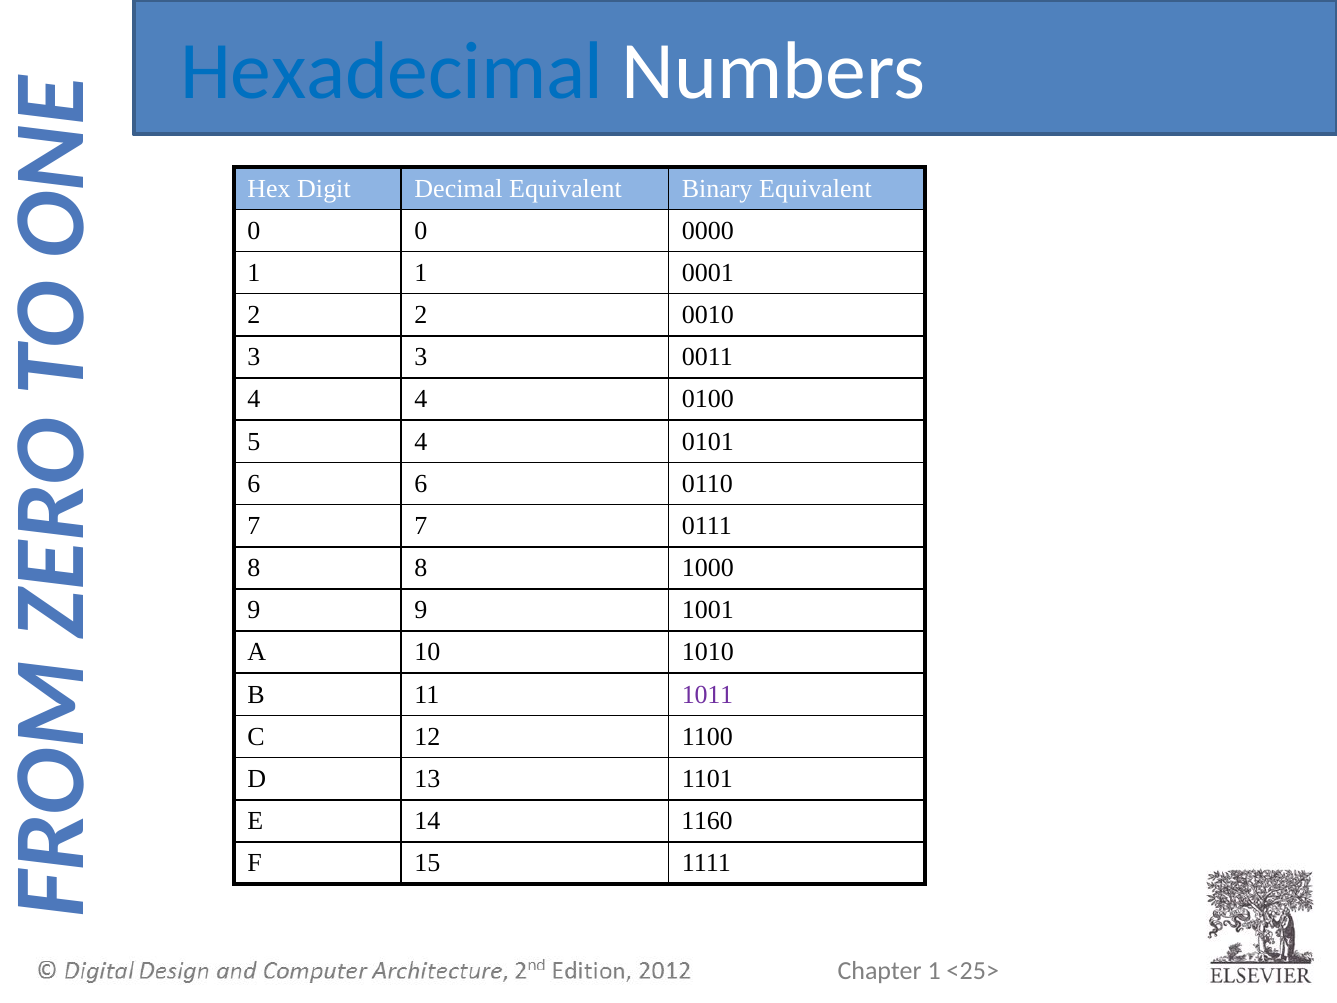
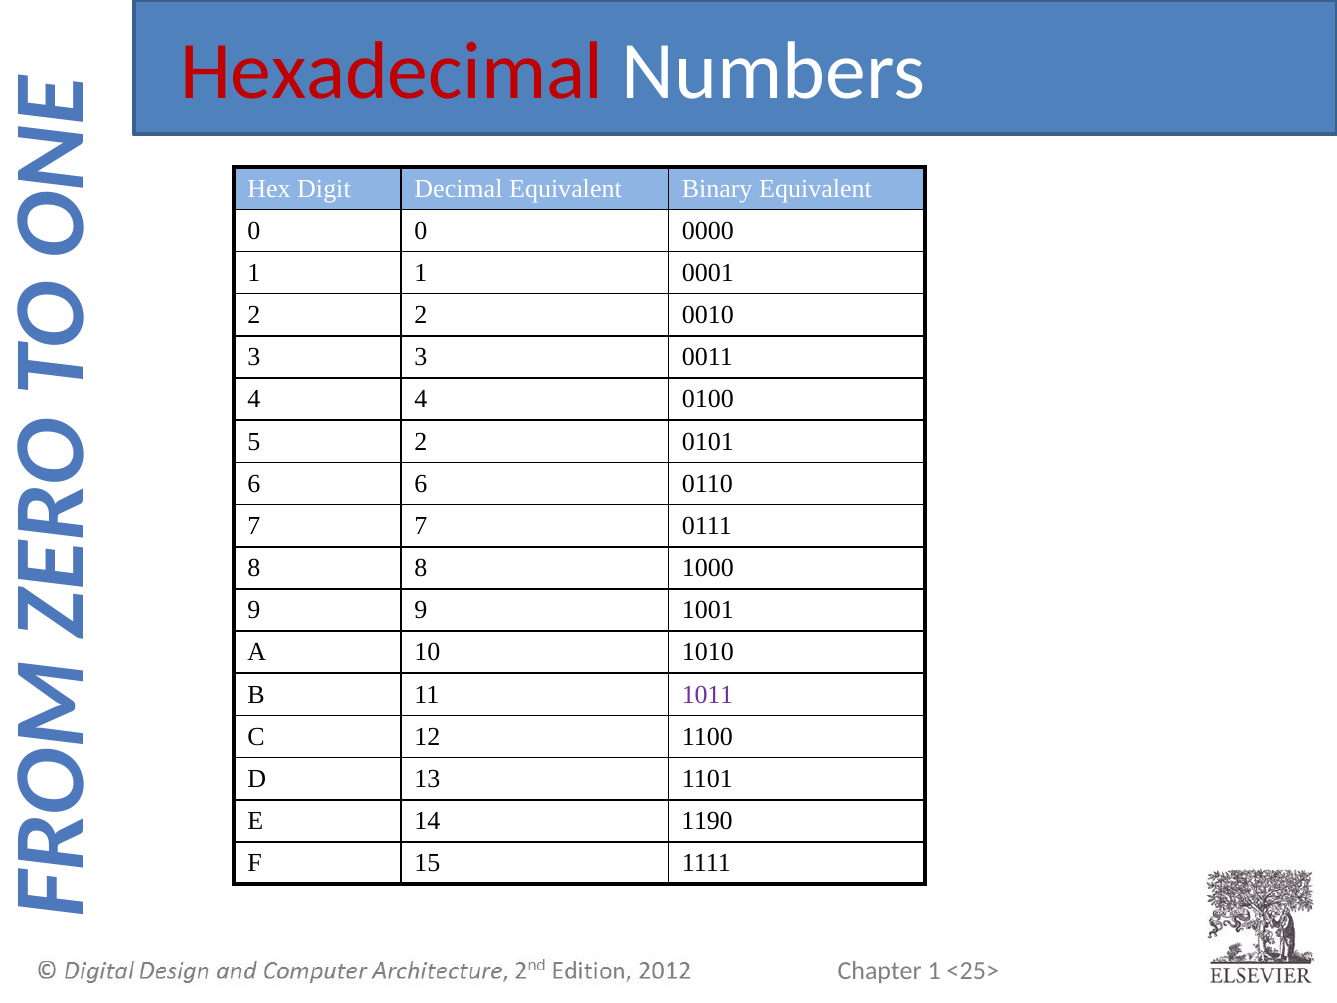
Hexadecimal colour: blue -> red
5 4: 4 -> 2
1160: 1160 -> 1190
